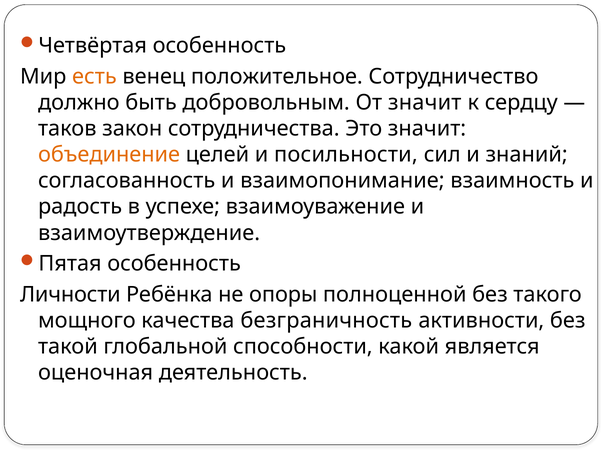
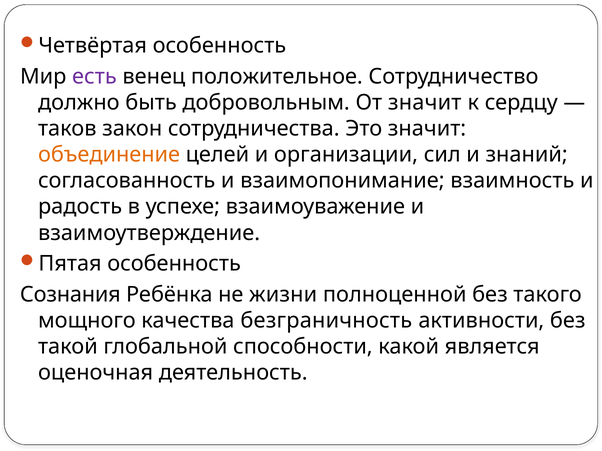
есть colour: orange -> purple
посильности: посильности -> организации
Личности: Личности -> Сознания
опоры: опоры -> жизни
